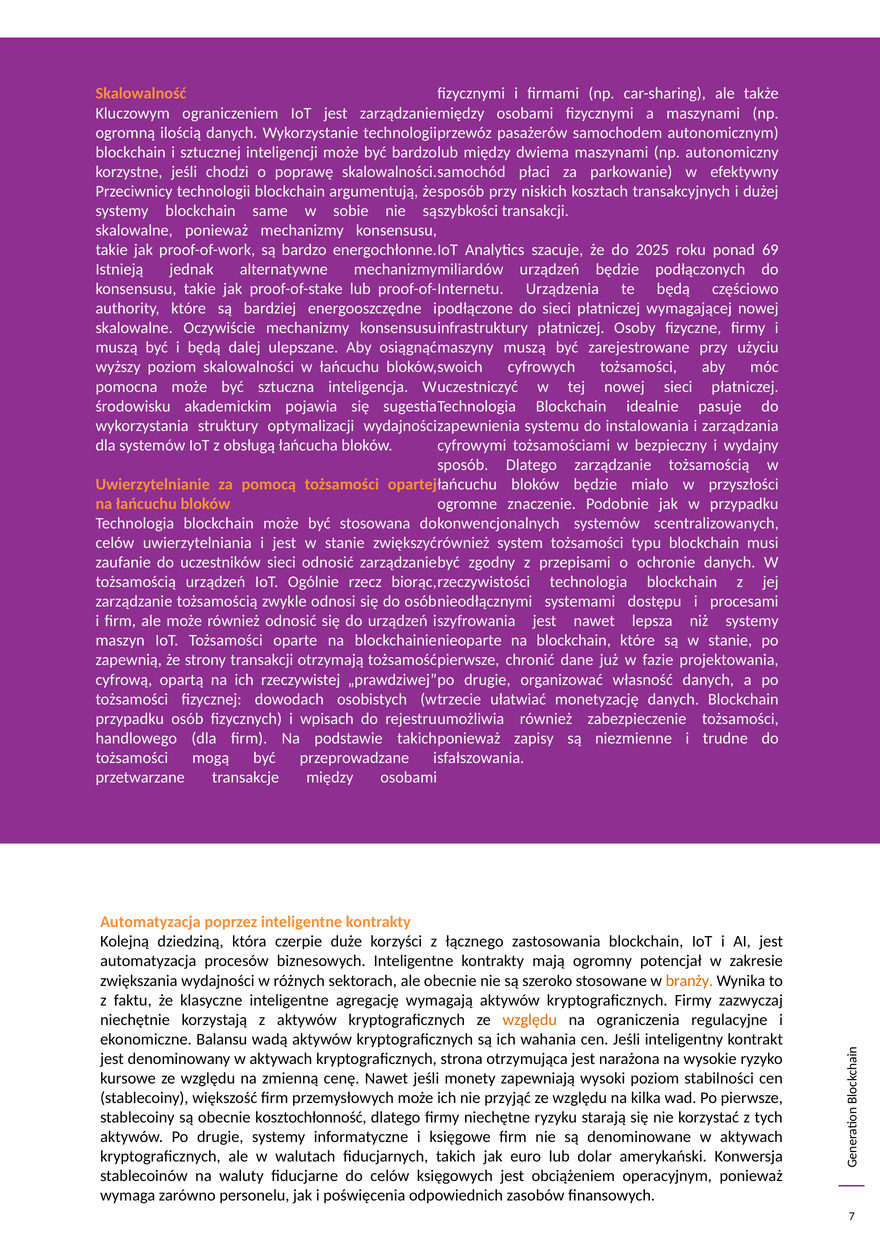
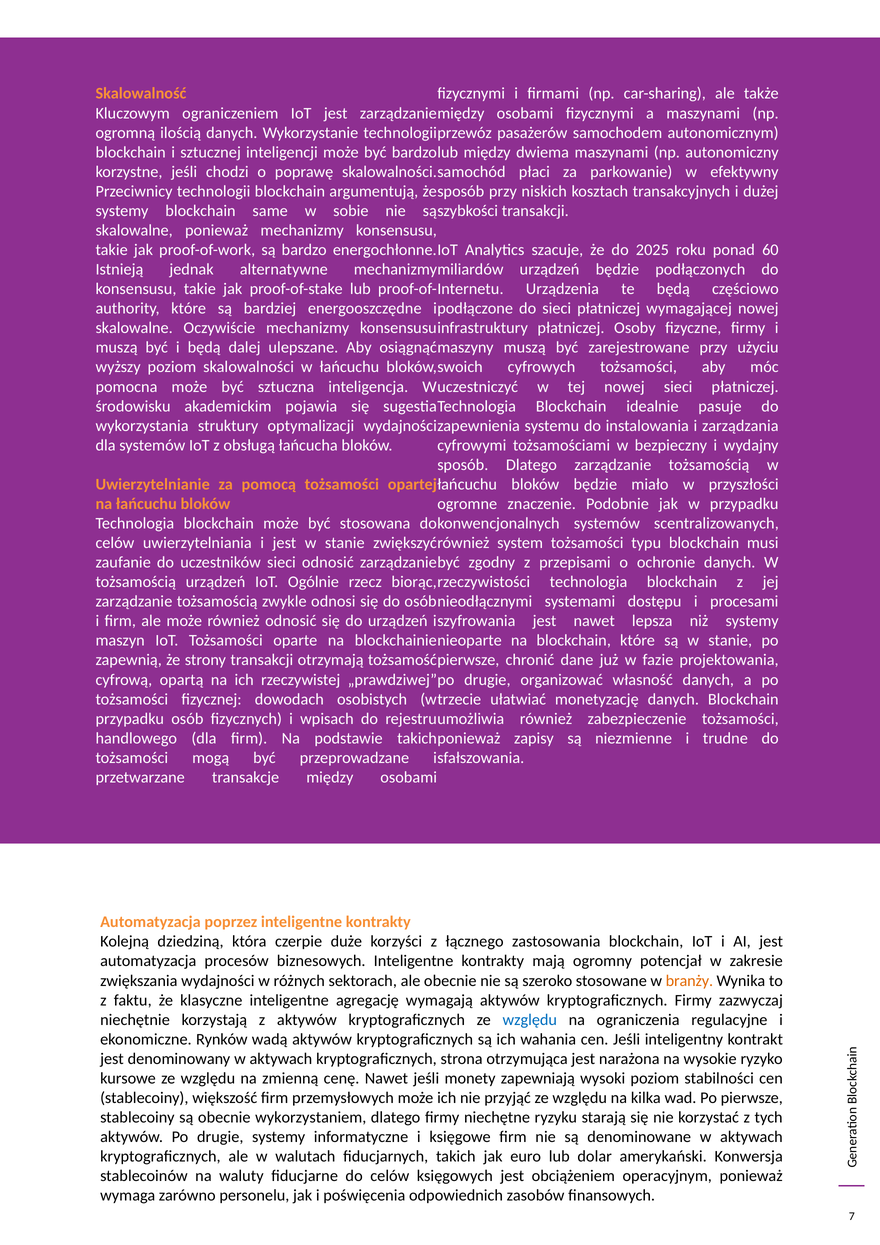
69: 69 -> 60
względu at (530, 1019) colour: orange -> blue
Balansu: Balansu -> Rynków
kosztochłonność: kosztochłonność -> wykorzystaniem
